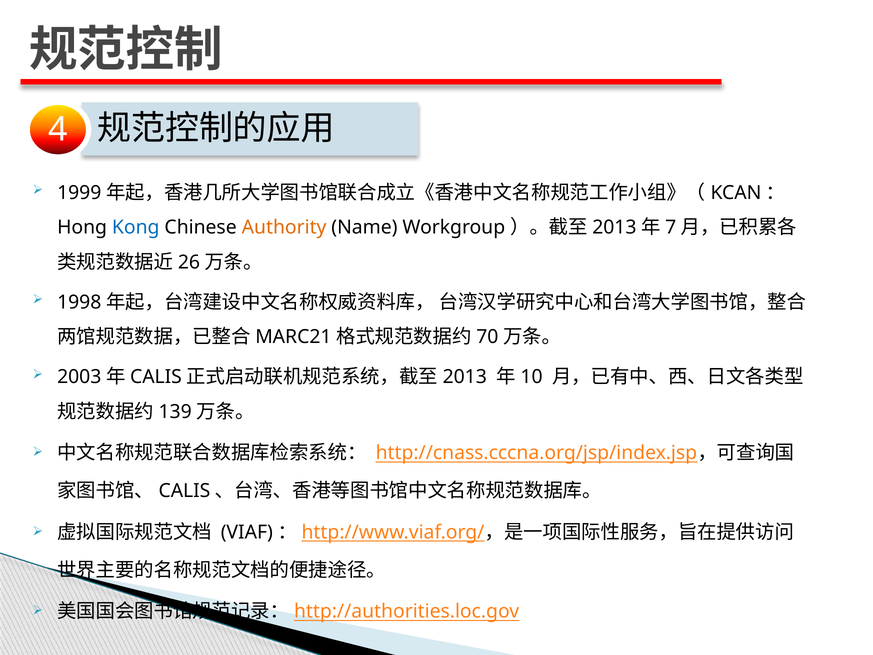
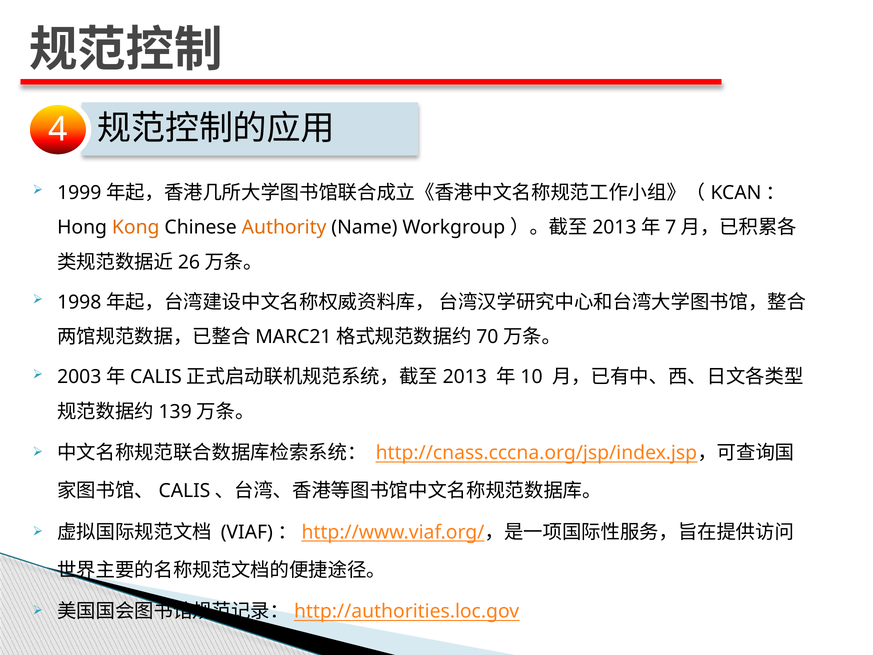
Kong colour: blue -> orange
